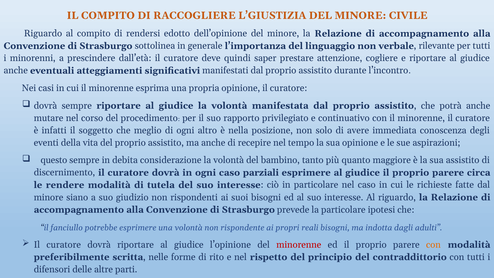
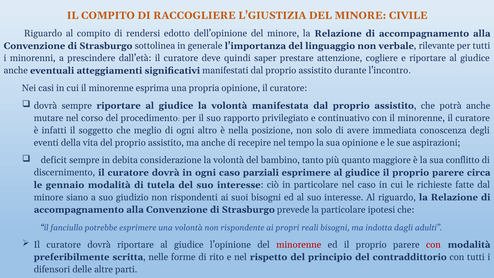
questo: questo -> deficit
sua assistito: assistito -> conflitto
rendere: rendere -> gennaio
con at (433, 245) colour: orange -> red
